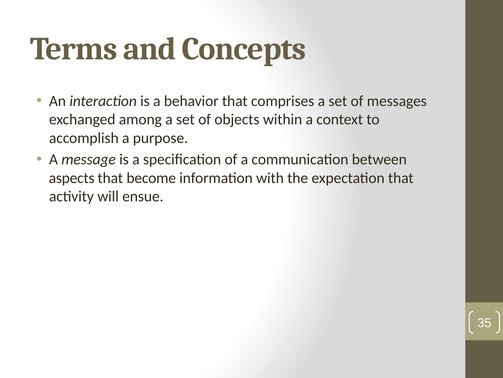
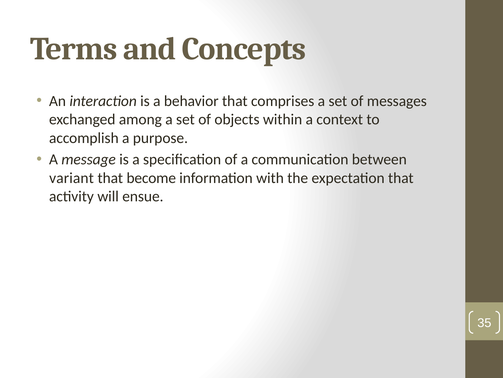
aspects: aspects -> variant
